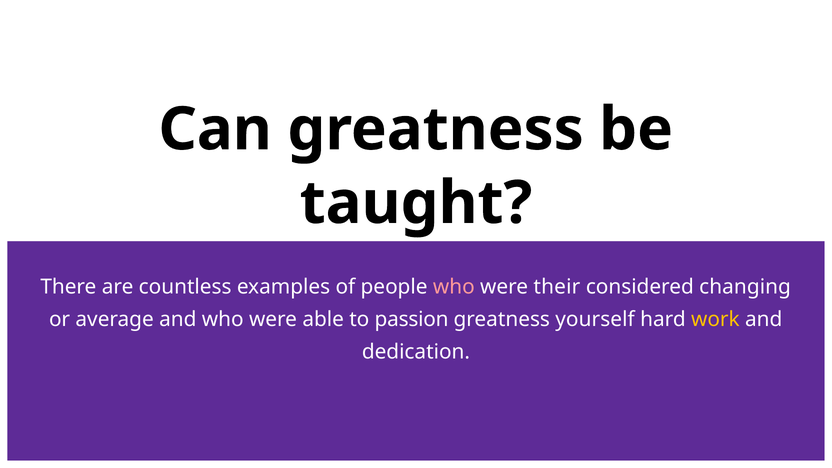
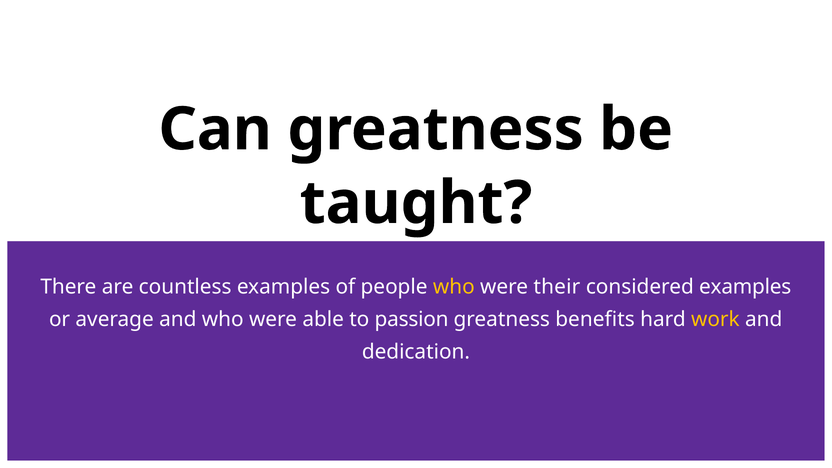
who at (454, 287) colour: pink -> yellow
considered changing: changing -> examples
yourself: yourself -> benefits
